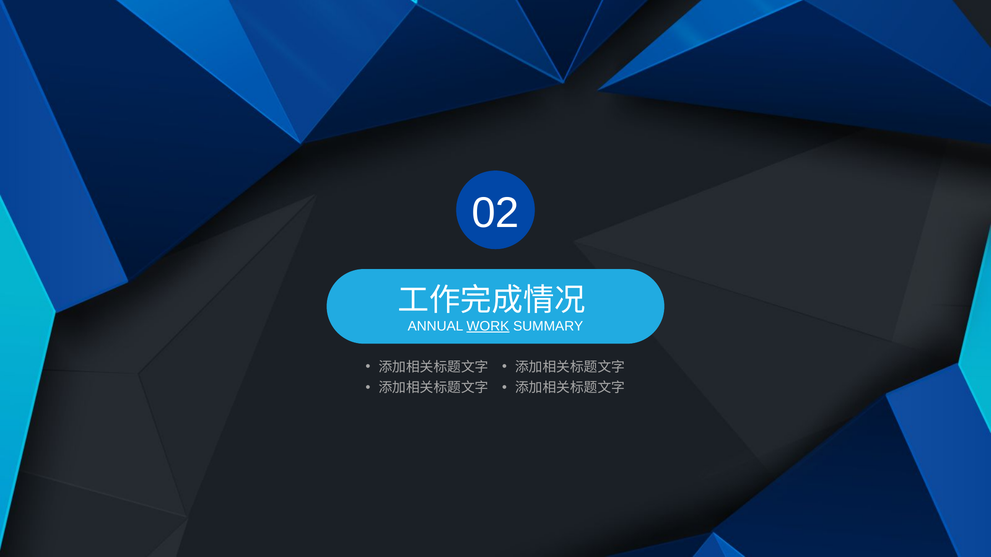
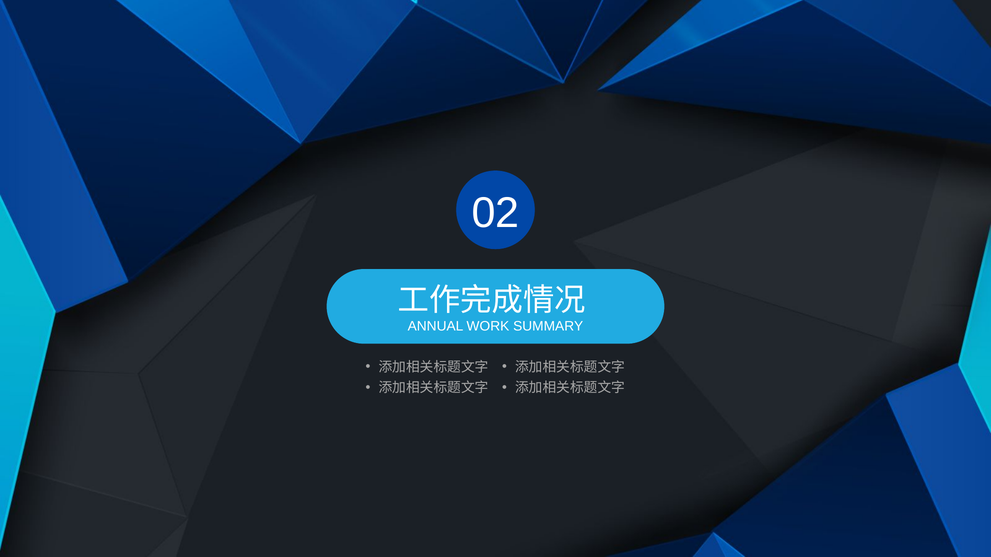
WORK underline: present -> none
